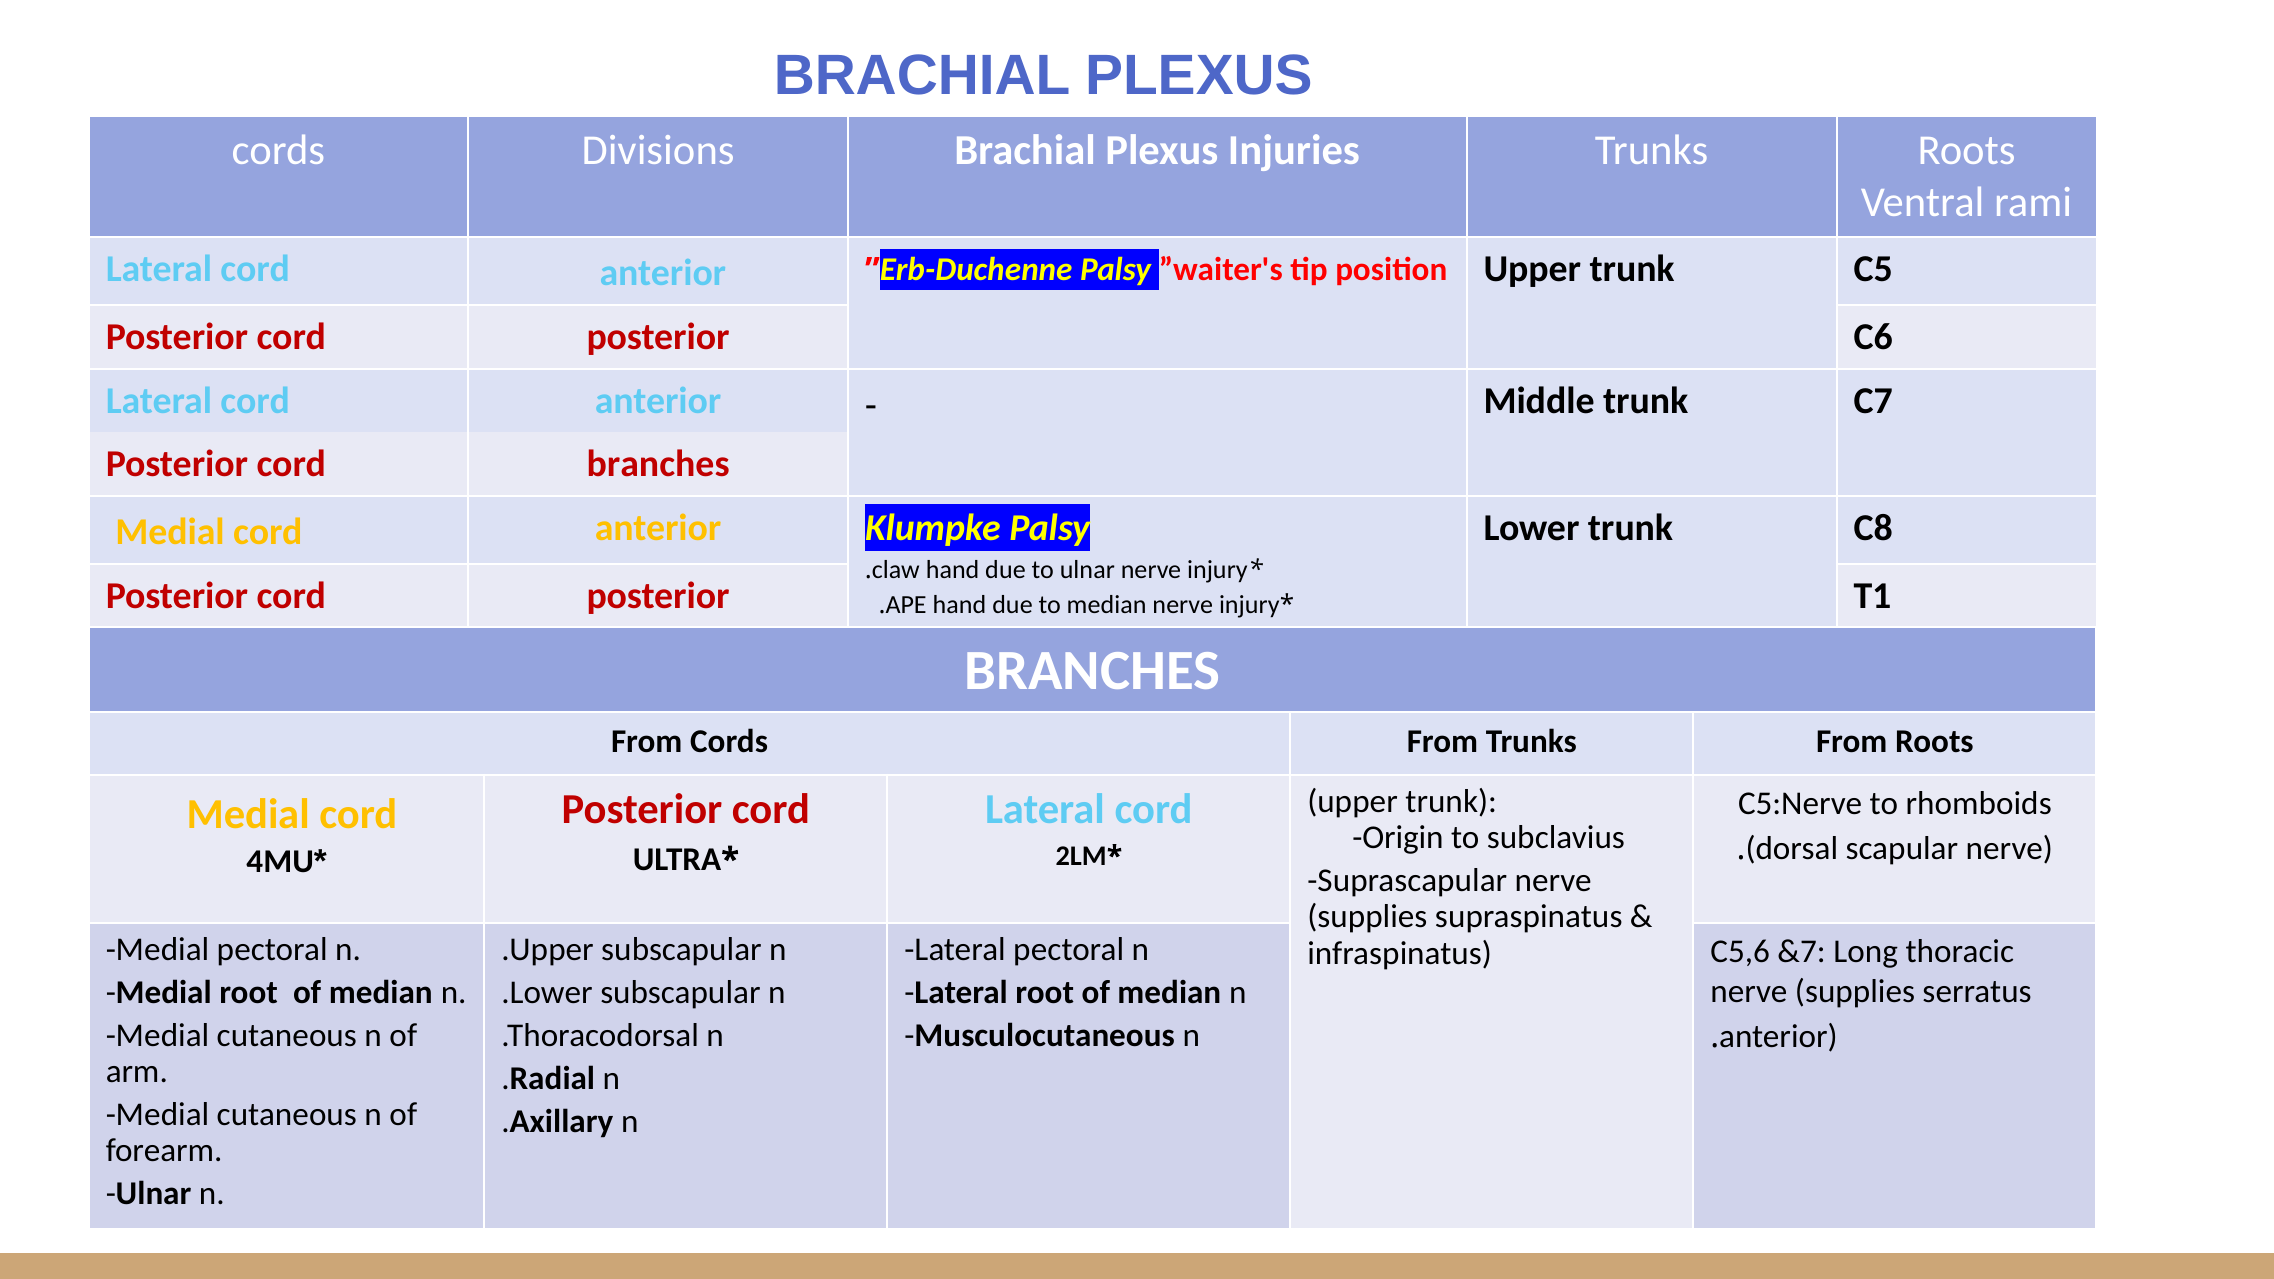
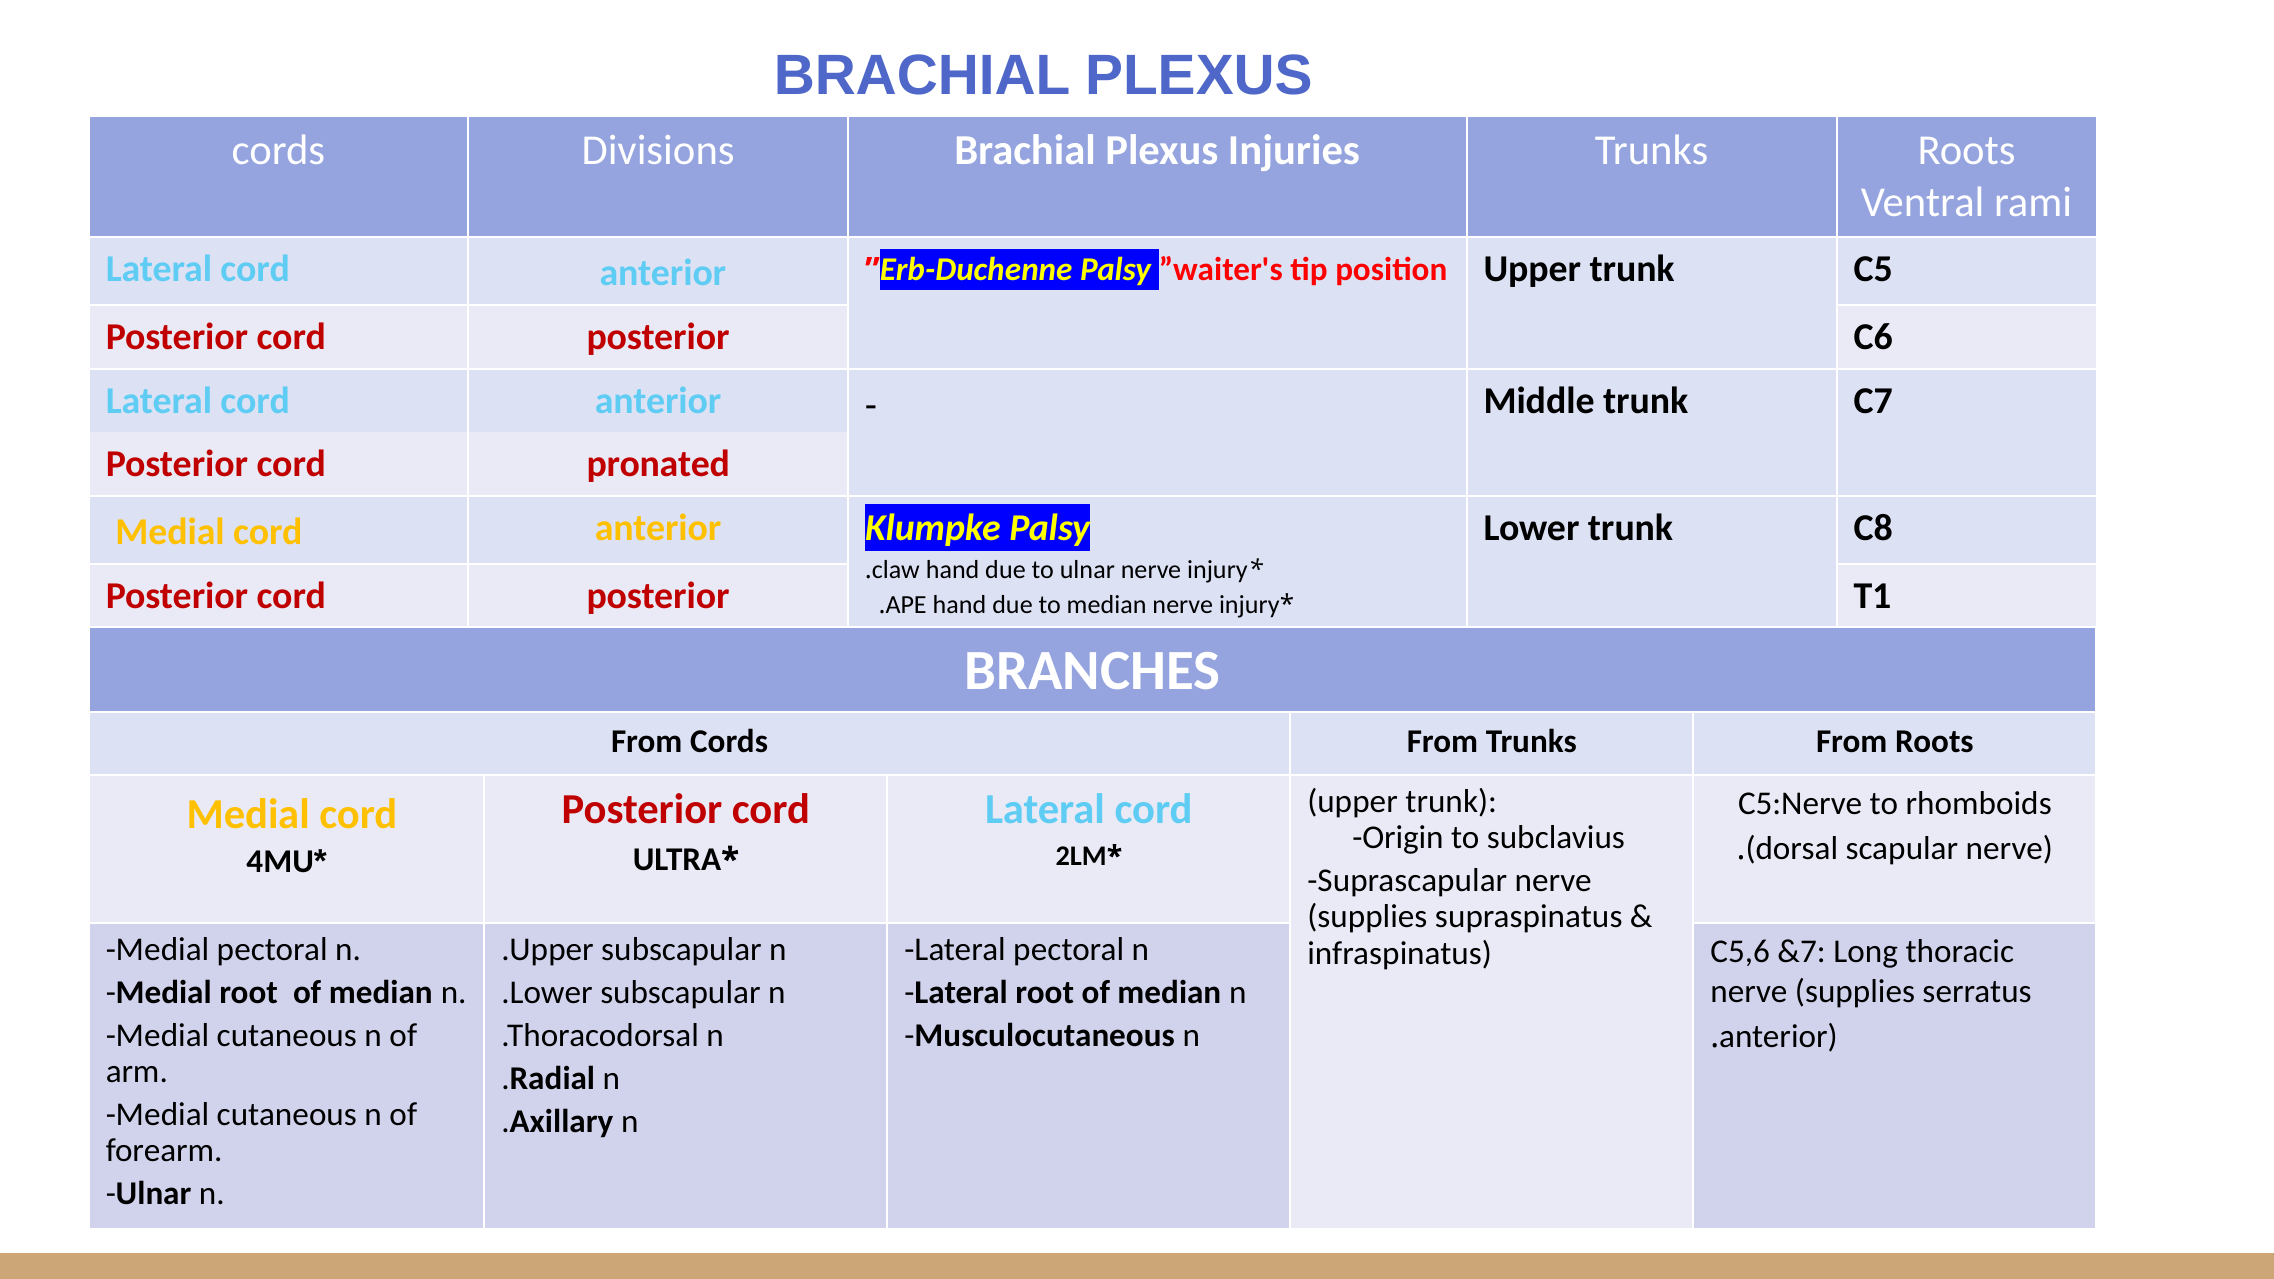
cord branches: branches -> pronated
